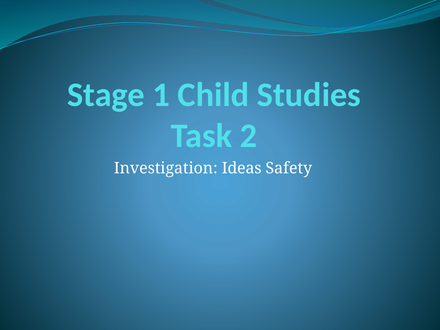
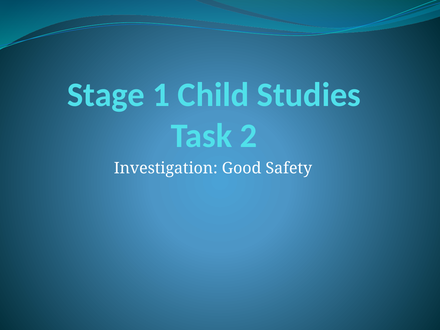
Ideas: Ideas -> Good
